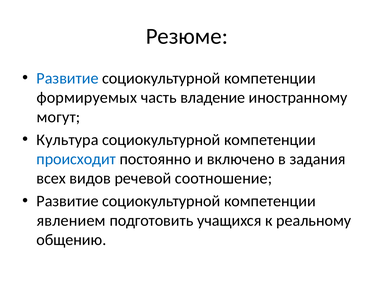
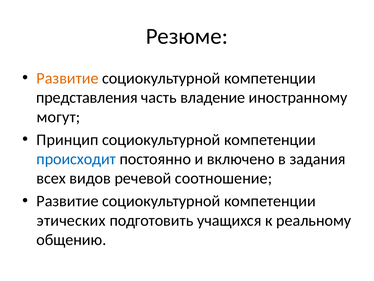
Развитие at (68, 78) colour: blue -> orange
формируемых: формируемых -> представления
Культура: Культура -> Принцип
явлением: явлением -> этических
